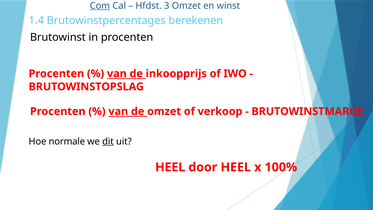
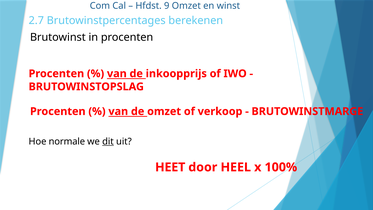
Com underline: present -> none
3: 3 -> 9
1.4: 1.4 -> 2.7
HEEL at (170, 167): HEEL -> HEET
